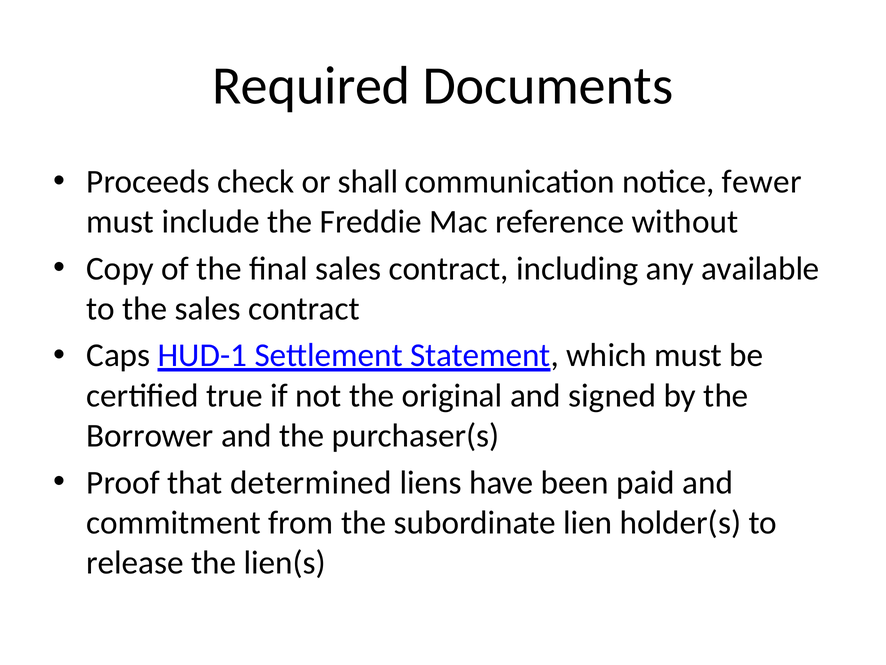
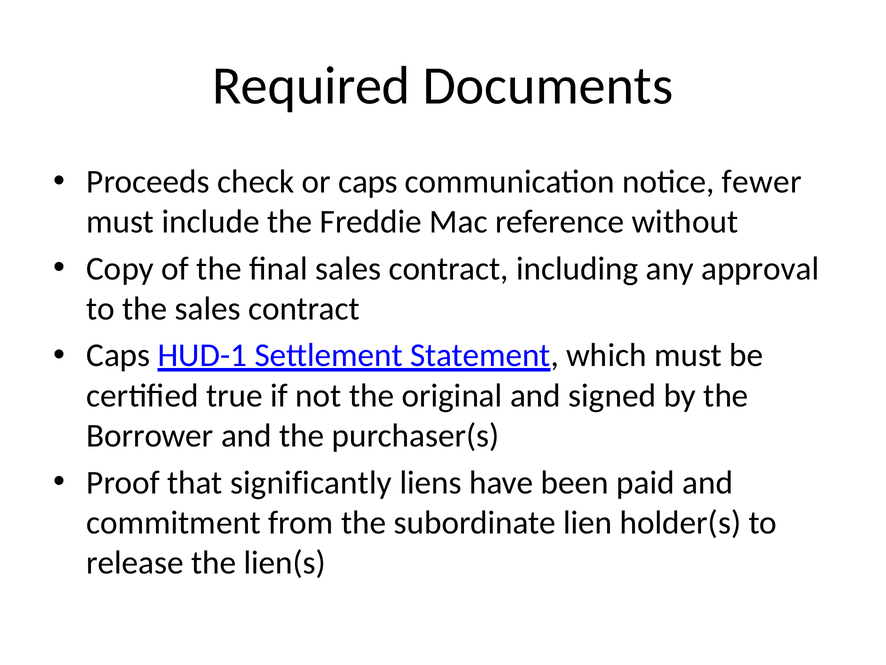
or shall: shall -> caps
available: available -> approval
determined: determined -> significantly
